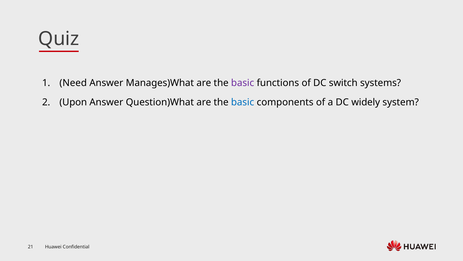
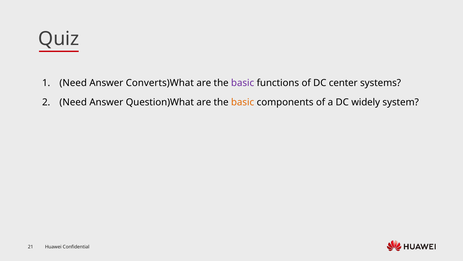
Manages)What: Manages)What -> Converts)What
switch: switch -> center
Upon at (73, 102): Upon -> Need
basic at (243, 102) colour: blue -> orange
